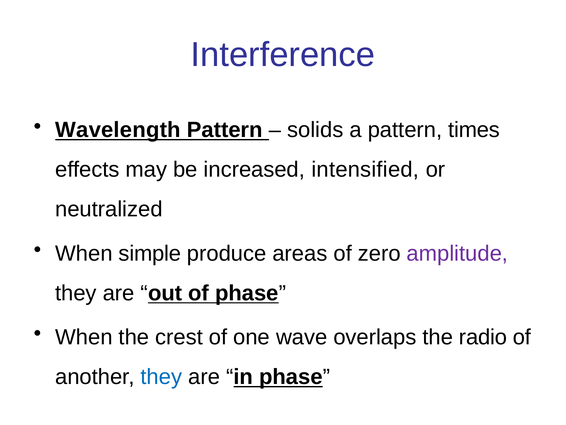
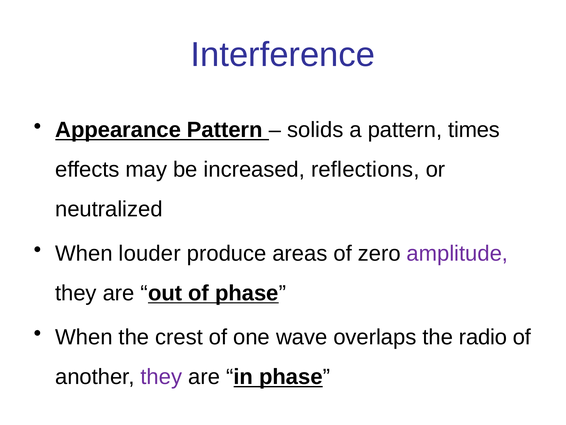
Wavelength: Wavelength -> Appearance
intensified: intensified -> reflections
simple: simple -> louder
they at (161, 377) colour: blue -> purple
